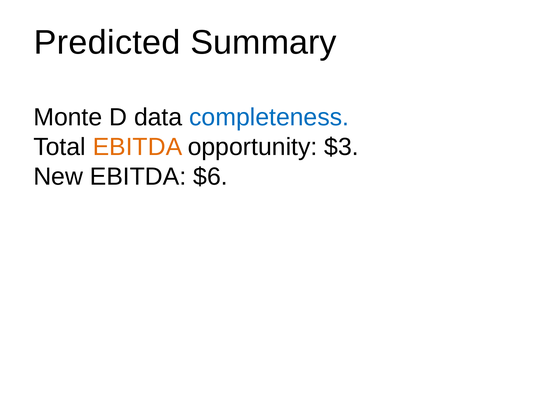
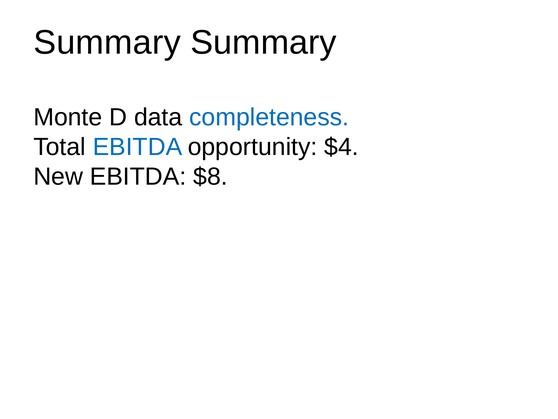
Predicted at (107, 42): Predicted -> Summary
EBITDA at (137, 147) colour: orange -> blue
$3: $3 -> $4
$6: $6 -> $8
